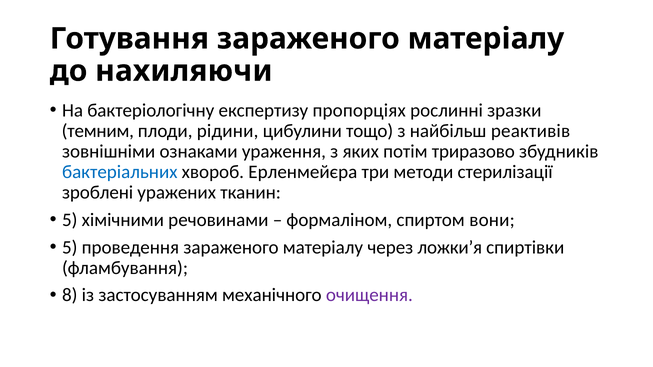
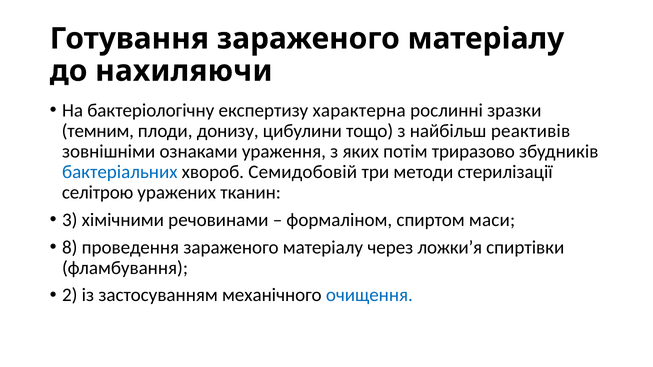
пропорціях: пропорціях -> характерна
рідини: рідини -> донизу
Ерленмейєра: Ерленмейєра -> Семидобовій
зроблені: зроблені -> селітрою
5 at (70, 220): 5 -> 3
вони: вони -> маси
5 at (70, 247): 5 -> 8
8: 8 -> 2
очищення colour: purple -> blue
